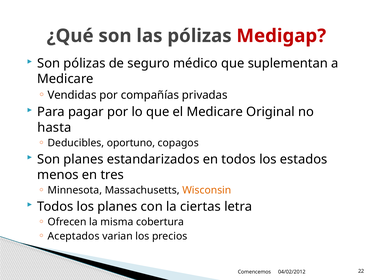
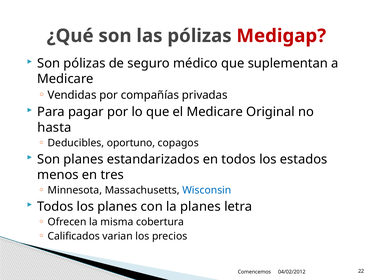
Wisconsin colour: orange -> blue
la ciertas: ciertas -> planes
Aceptados: Aceptados -> Calificados
